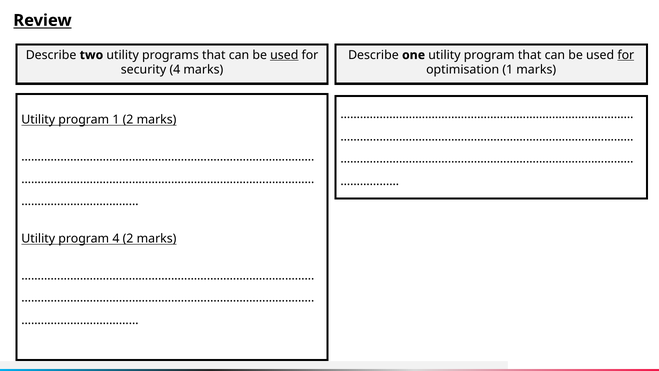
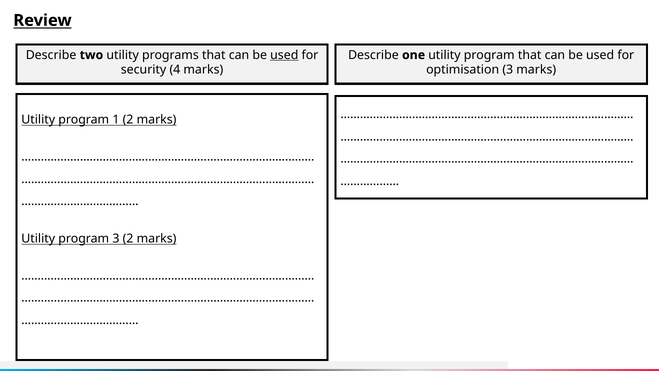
for at (626, 55) underline: present -> none
optimisation 1: 1 -> 3
program 4: 4 -> 3
